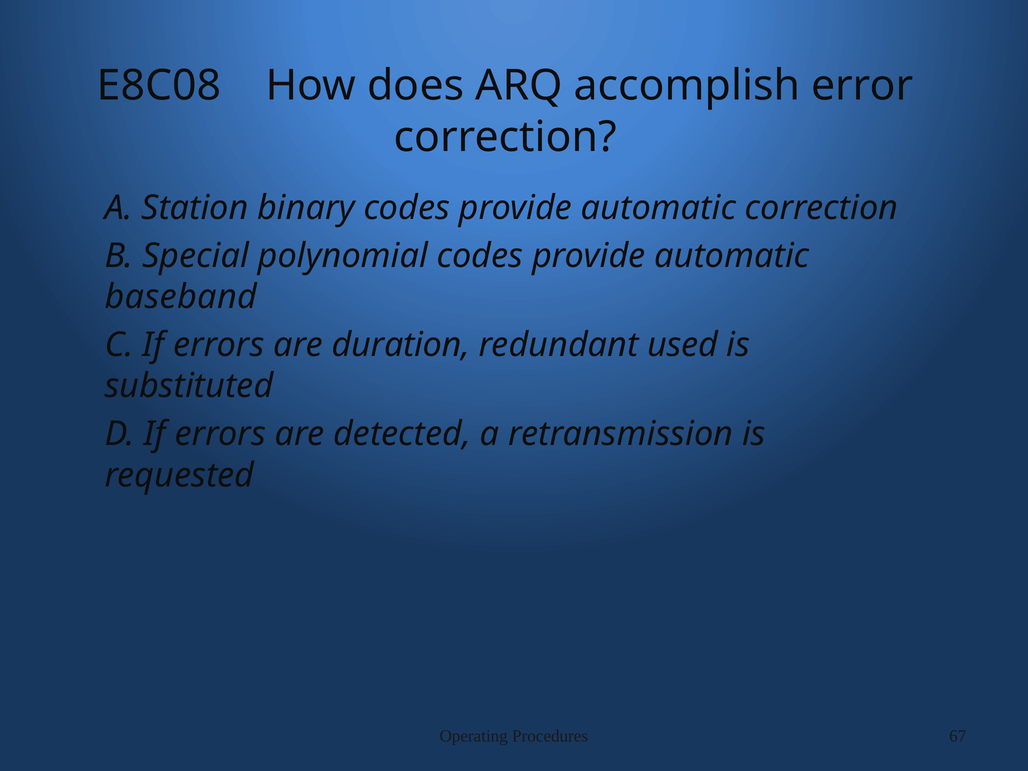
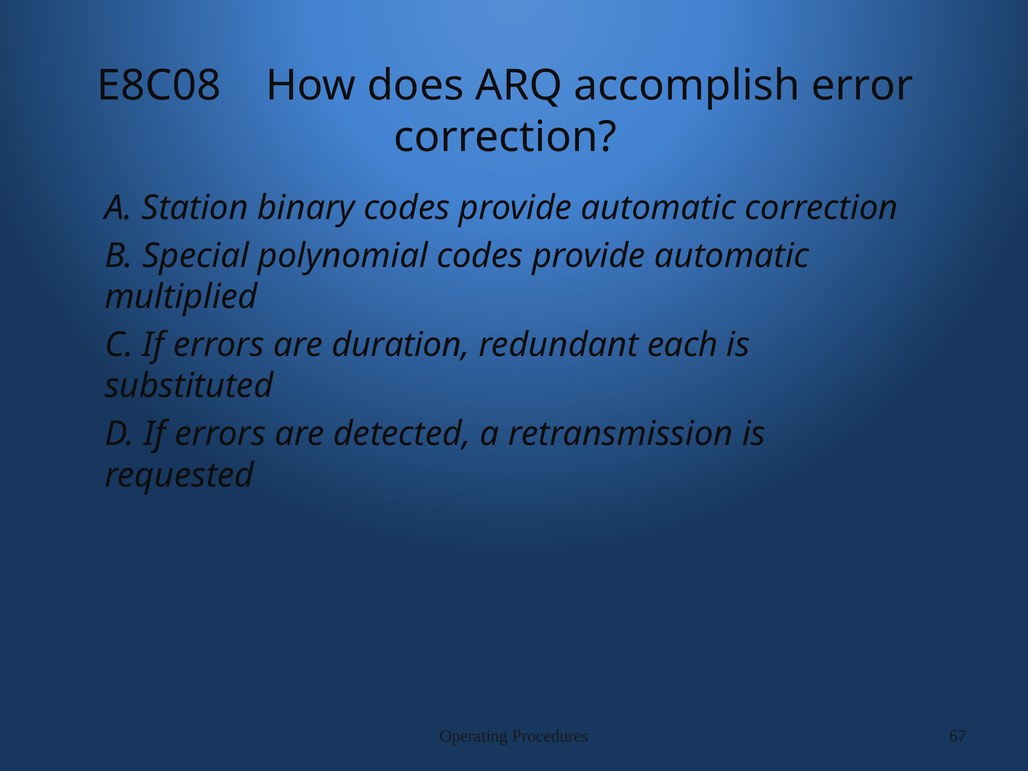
baseband: baseband -> multiplied
used: used -> each
